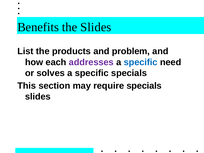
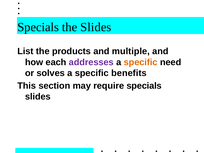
Benefits at (38, 27): Benefits -> Specials
problem: problem -> multiple
specific at (141, 62) colour: blue -> orange
specific specials: specials -> benefits
